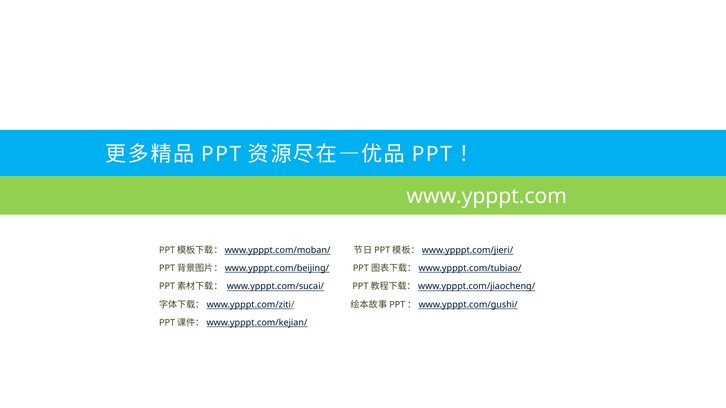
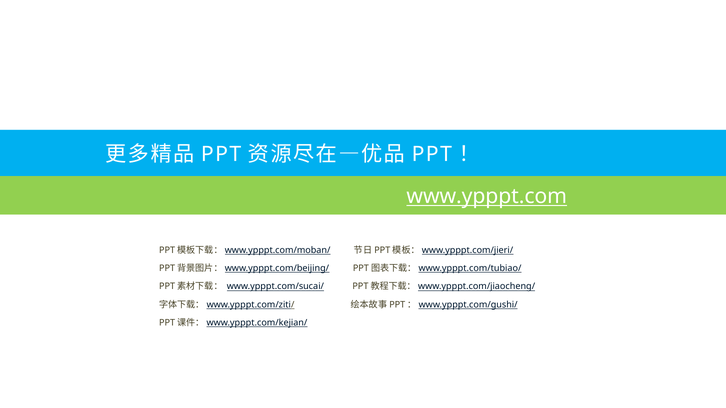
www.ypppt.com underline: none -> present
